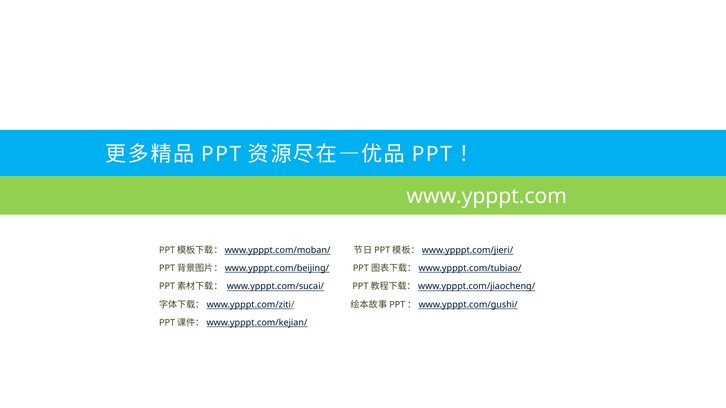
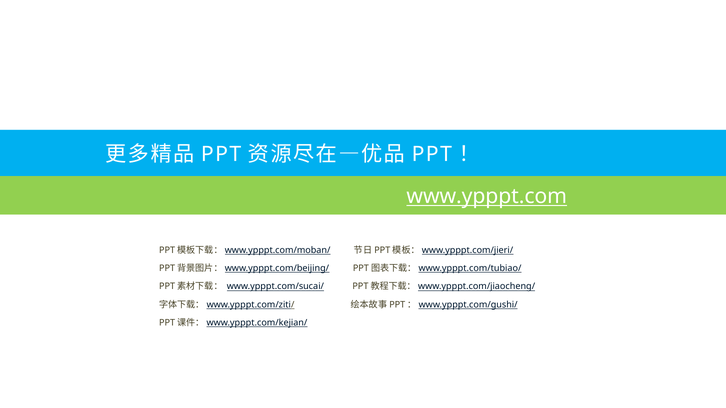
www.ypppt.com underline: none -> present
